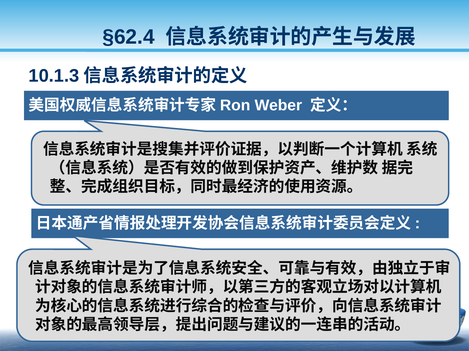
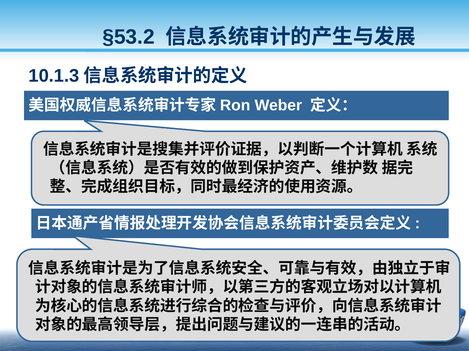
§62.4: §62.4 -> §53.2
